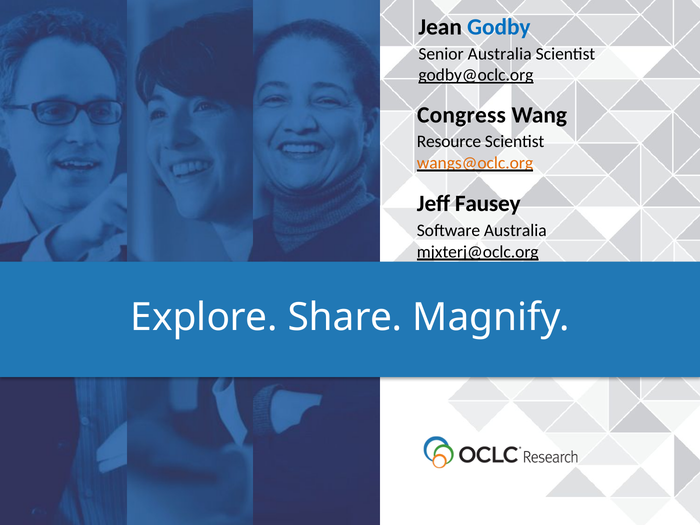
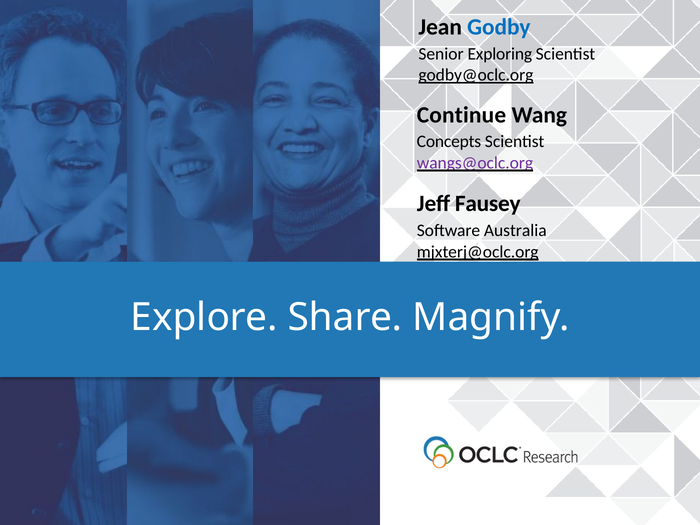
Senior Australia: Australia -> Exploring
Congress: Congress -> Continue
Resource: Resource -> Concepts
wangs@oclc.org colour: orange -> purple
